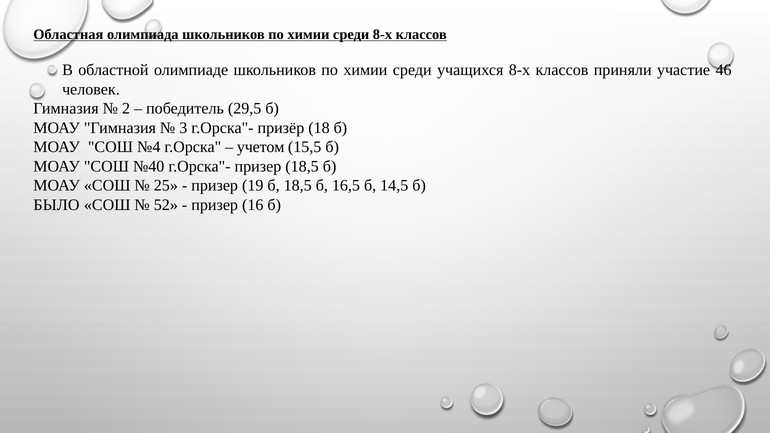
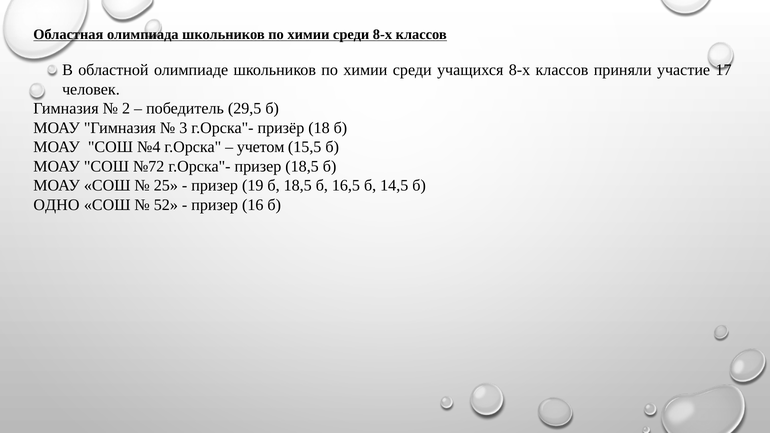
46: 46 -> 17
№40: №40 -> №72
БЫЛО: БЫЛО -> ОДНО
